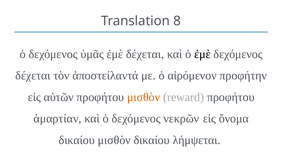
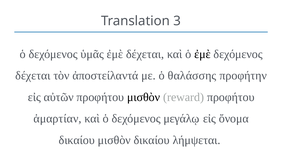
8: 8 -> 3
αἰρόμενον: αἰρόμενον -> θαλάσσης
μισθὸν at (144, 97) colour: orange -> black
νεκρῶν: νεκρῶν -> μεγάλῳ
